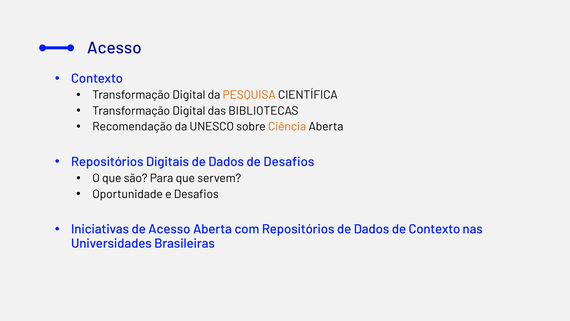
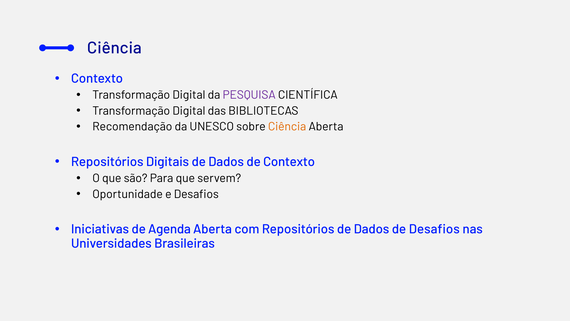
Acesso at (114, 48): Acesso -> Ciência
PESQUISA colour: orange -> purple
de Desafios: Desafios -> Contexto
de Acesso: Acesso -> Agenda
de Contexto: Contexto -> Desafios
